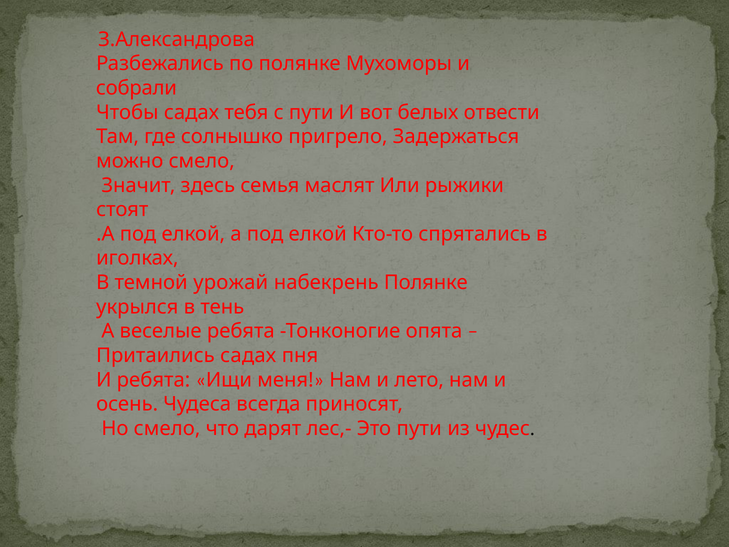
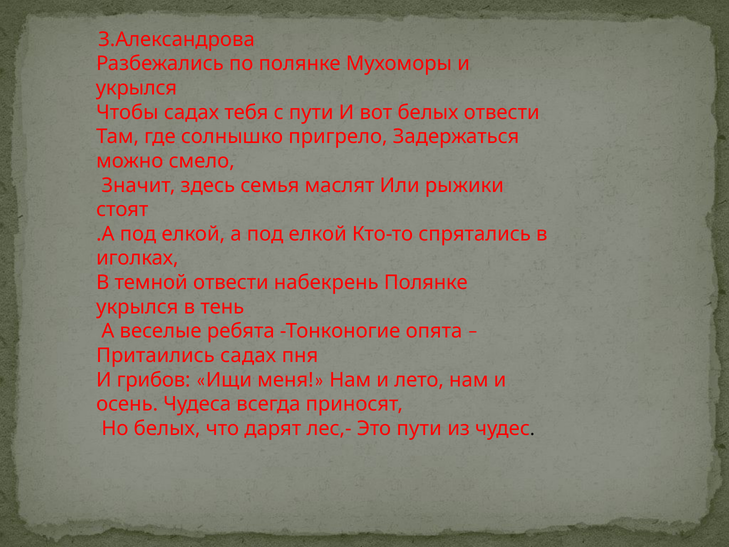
собрали at (136, 88): собрали -> укрылся
темной урожай: урожай -> отвести
И ребята: ребята -> грибов
Но смело: смело -> белых
